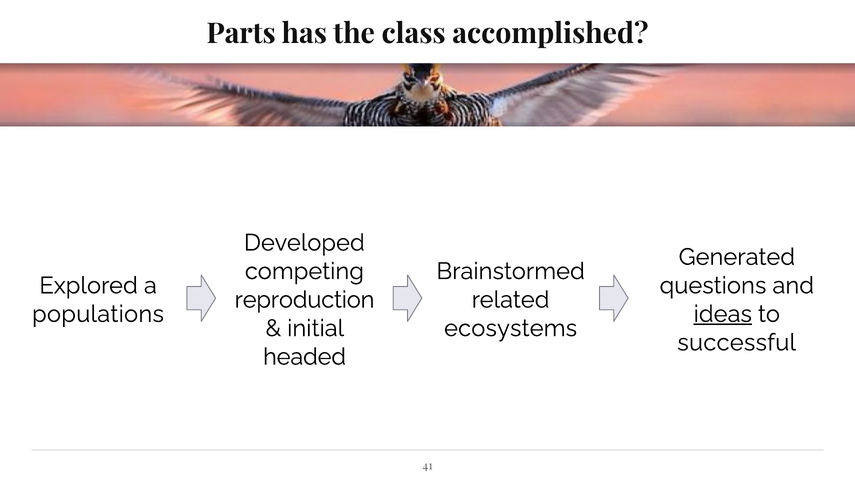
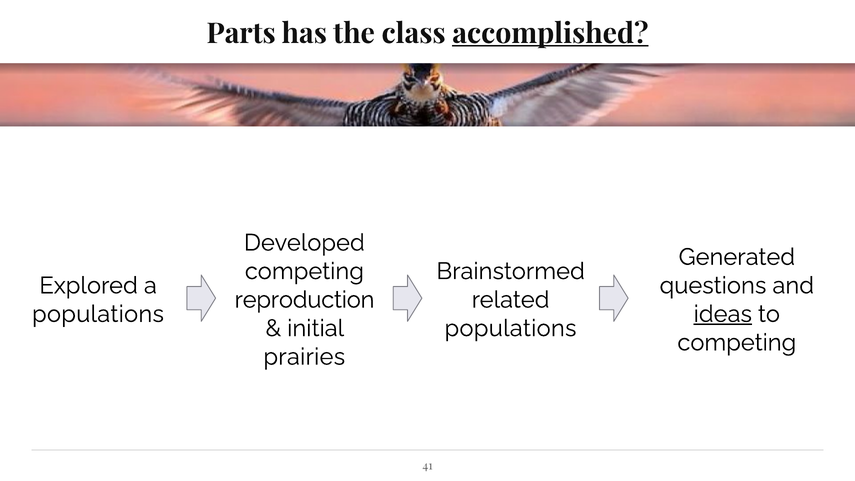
accomplished underline: none -> present
ecosystems at (511, 328): ecosystems -> populations
successful at (737, 343): successful -> competing
headed: headed -> prairies
